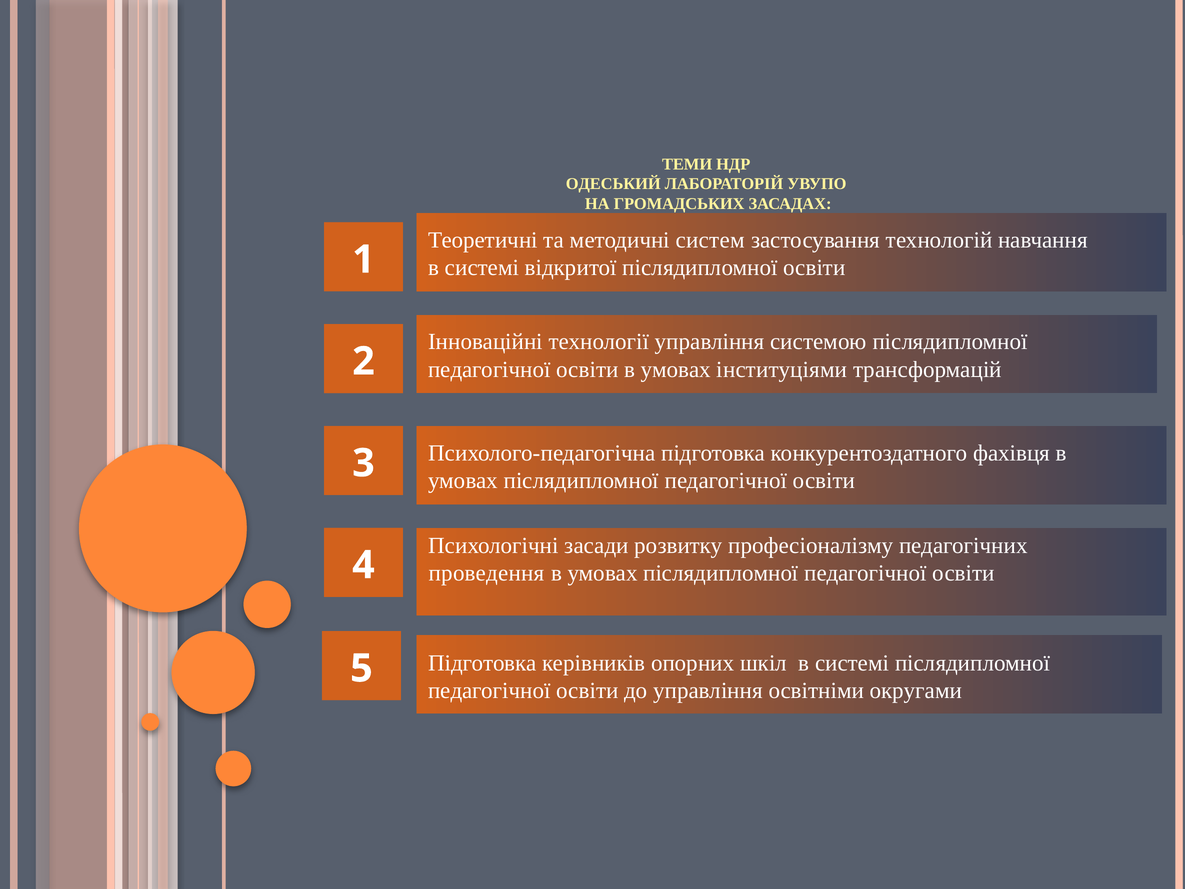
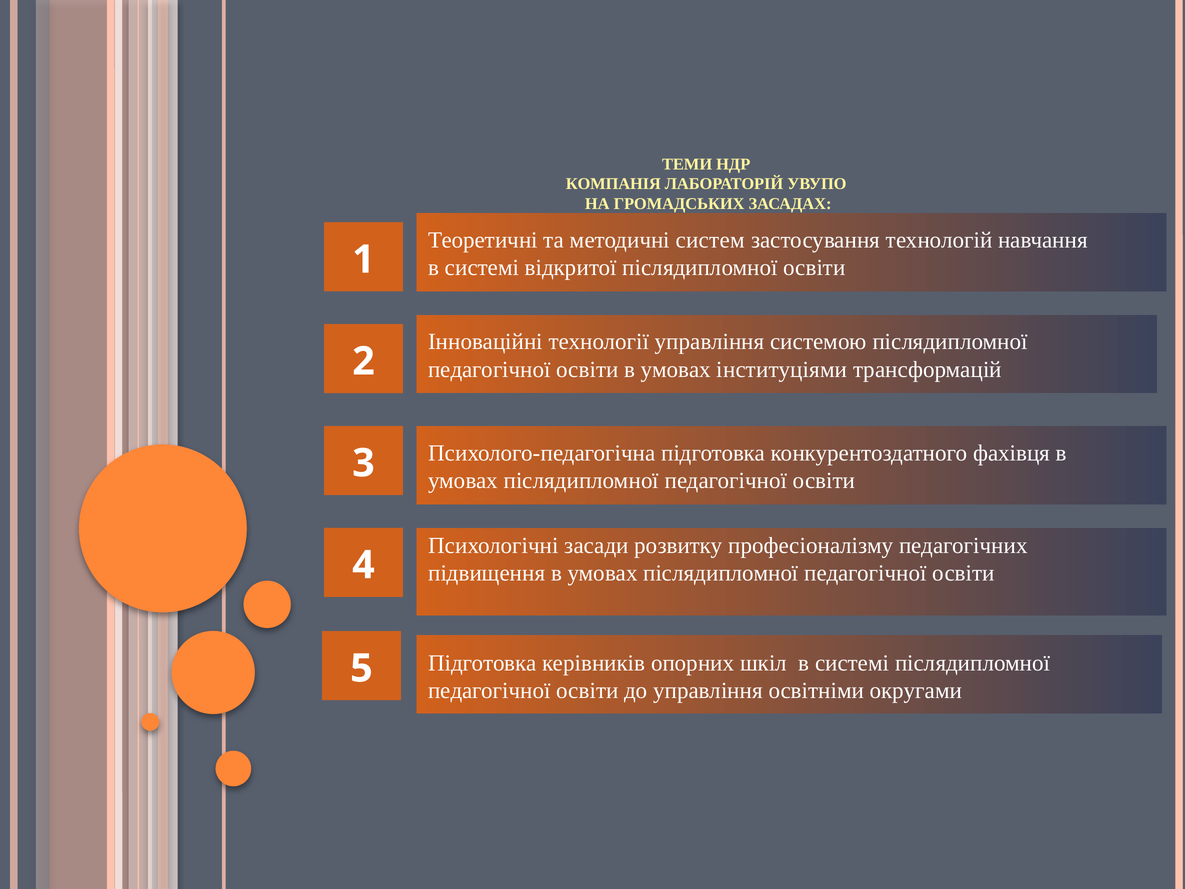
ОДЕСЬКИЙ: ОДЕСЬКИЙ -> КОМПАНІЯ
проведення: проведення -> підвищення
